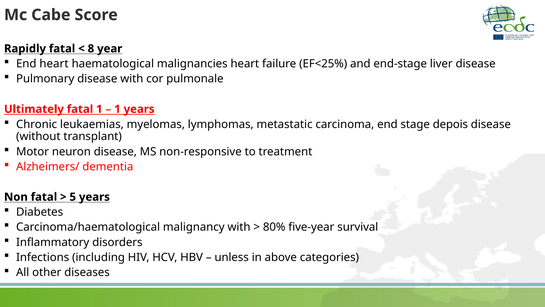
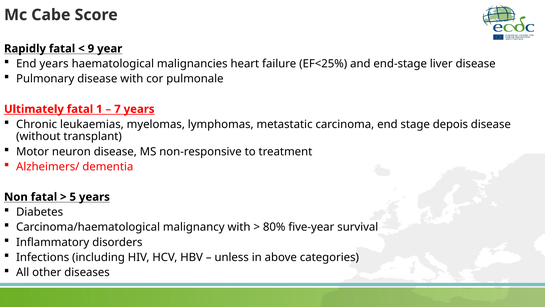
8: 8 -> 9
End heart: heart -> years
1 at (117, 109): 1 -> 7
